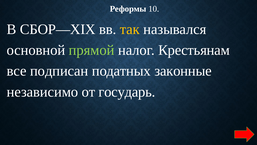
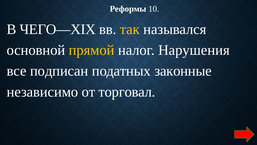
СБОР—XIX: СБОР—XIX -> ЧЕГО—XIX
прямой colour: light green -> yellow
Крестьянам: Крестьянам -> Нарушения
государь: государь -> торговал
